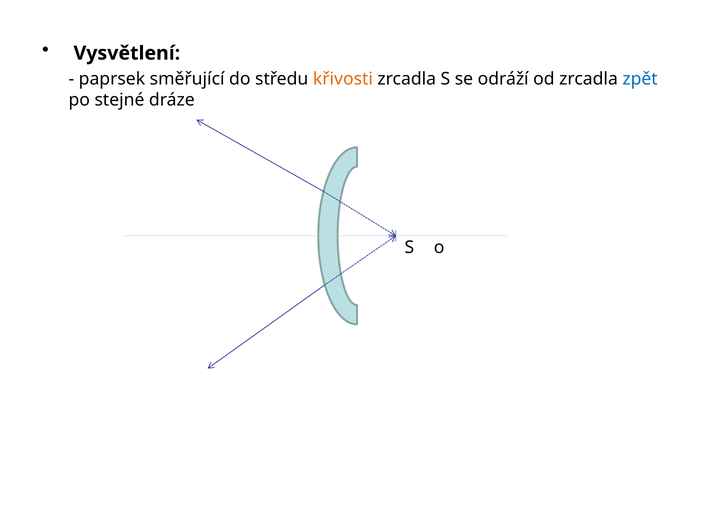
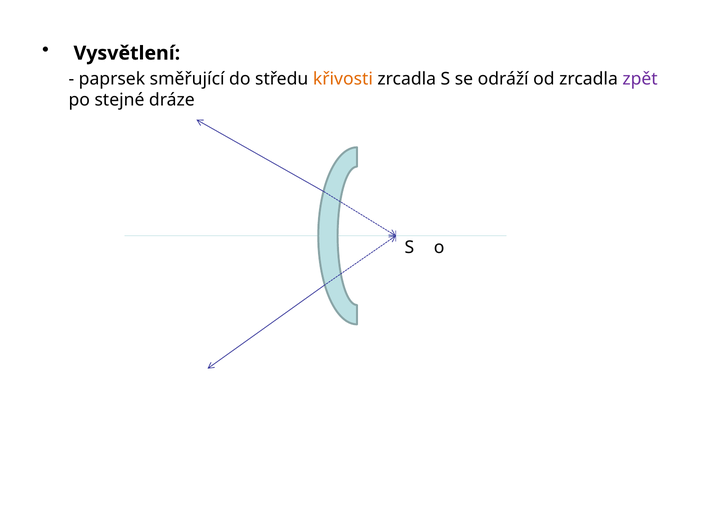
zpět colour: blue -> purple
